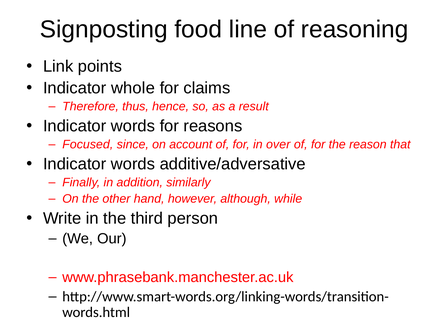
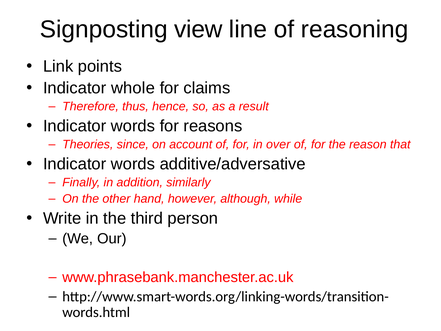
food: food -> view
Focused: Focused -> Theories
